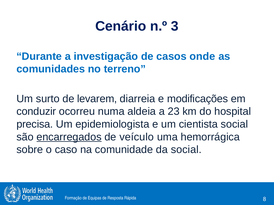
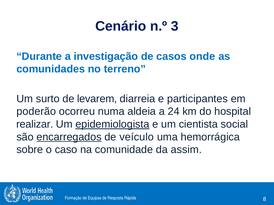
modificações: modificações -> participantes
conduzir: conduzir -> poderão
23: 23 -> 24
precisa: precisa -> realizar
epidemiologista underline: none -> present
da social: social -> assim
